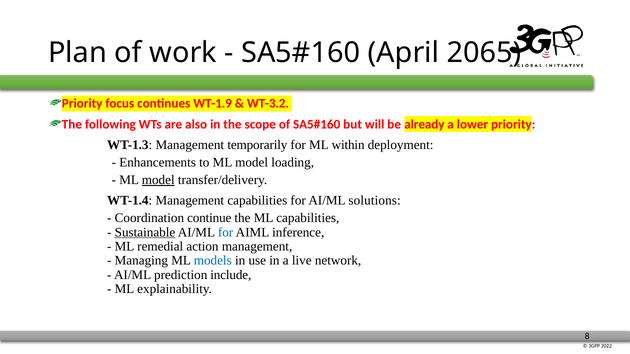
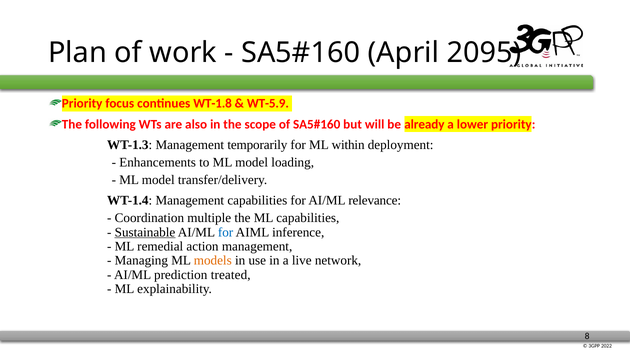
2065: 2065 -> 2095
WT-1.9: WT-1.9 -> WT-1.8
WT-3.2: WT-3.2 -> WT-5.9
model at (158, 180) underline: present -> none
solutions: solutions -> relevance
continue: continue -> multiple
models colour: blue -> orange
include: include -> treated
